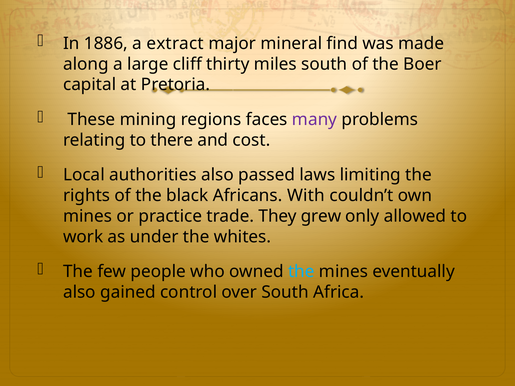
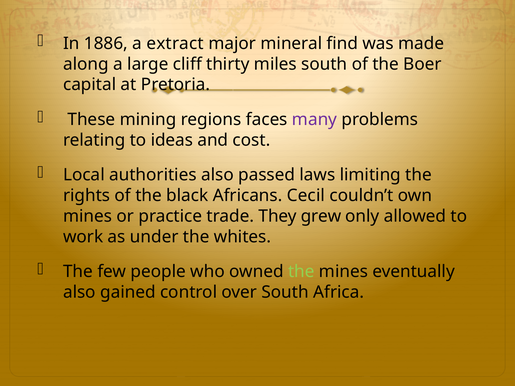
there: there -> ideas
With: With -> Cecil
the at (301, 272) colour: light blue -> light green
